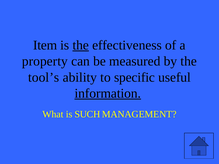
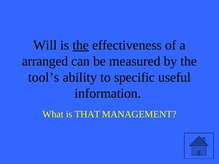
Item: Item -> Will
property: property -> arranged
information underline: present -> none
SUCH: SUCH -> THAT
